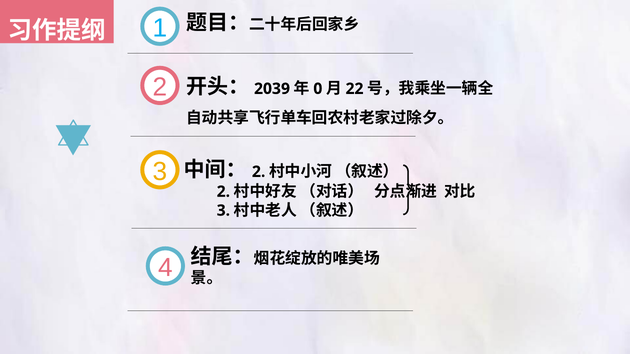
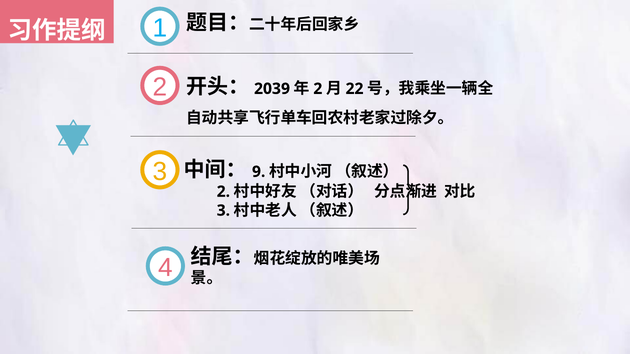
0 at (318, 89): 0 -> 2
2 at (259, 172): 2 -> 9
